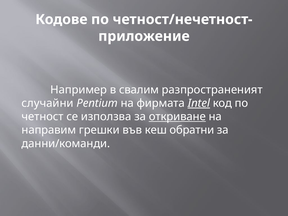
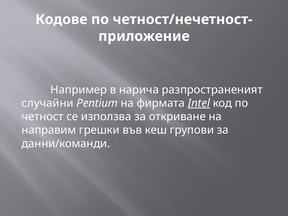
свалим: свалим -> нарича
откриване underline: present -> none
обратни: обратни -> групови
